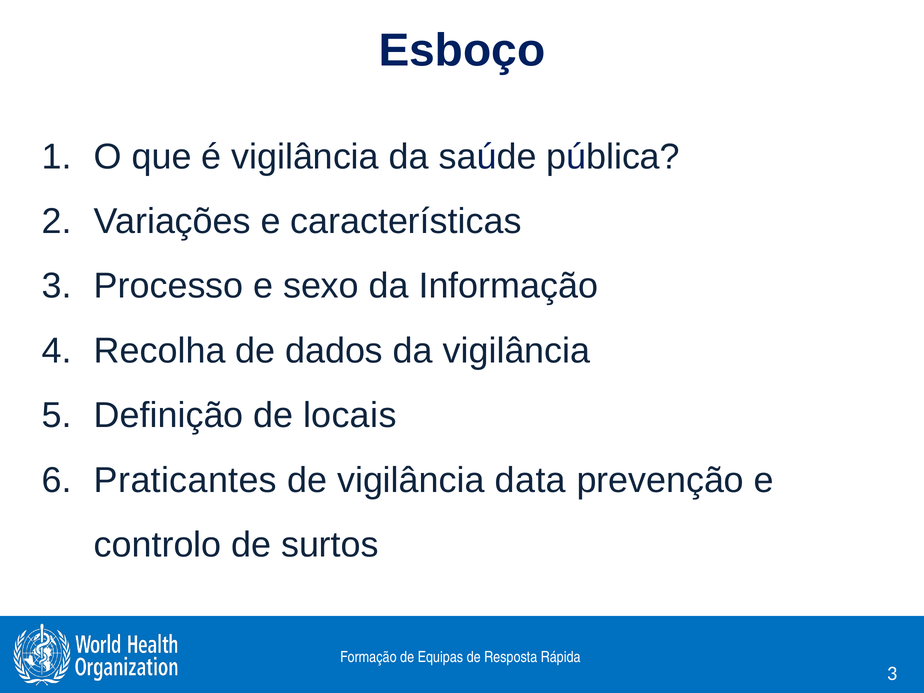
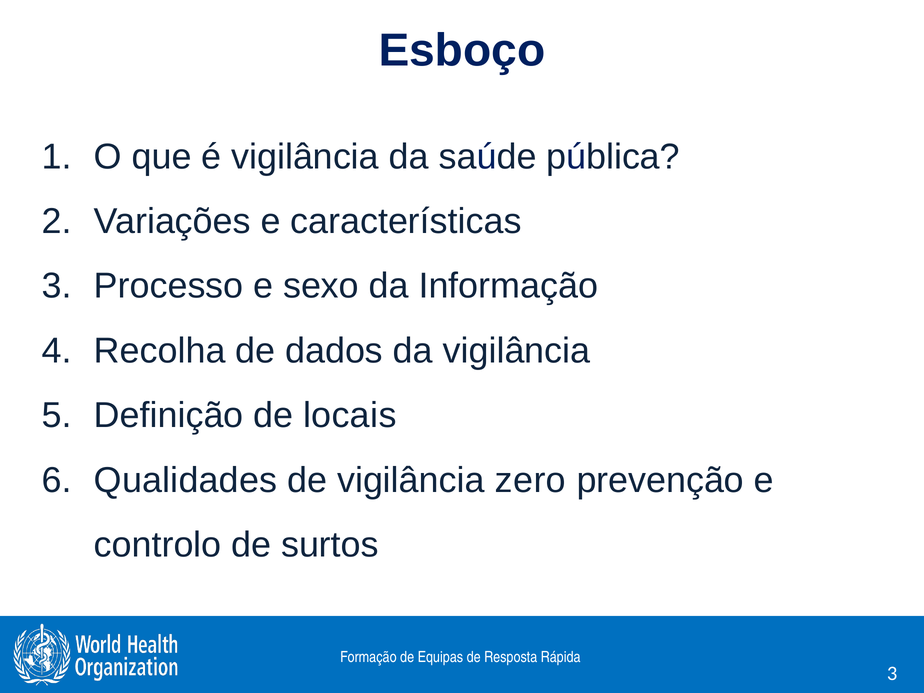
Praticantes: Praticantes -> Qualidades
data: data -> zero
